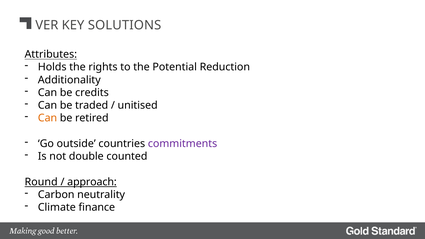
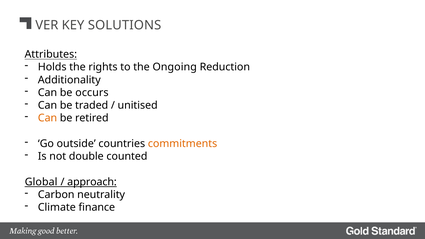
Potential: Potential -> Ongoing
credits: credits -> occurs
commitments colour: purple -> orange
Round: Round -> Global
